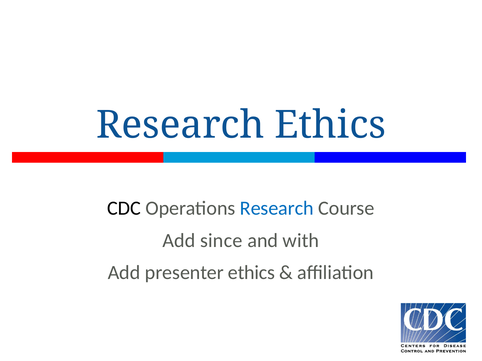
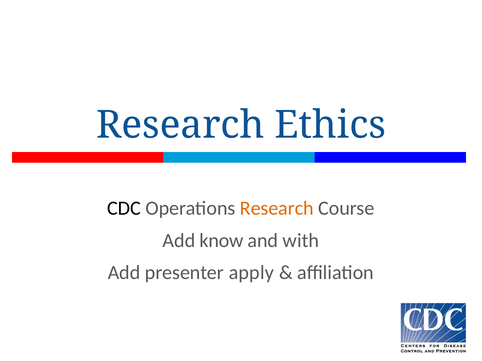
Research at (277, 209) colour: blue -> orange
since: since -> know
presenter ethics: ethics -> apply
